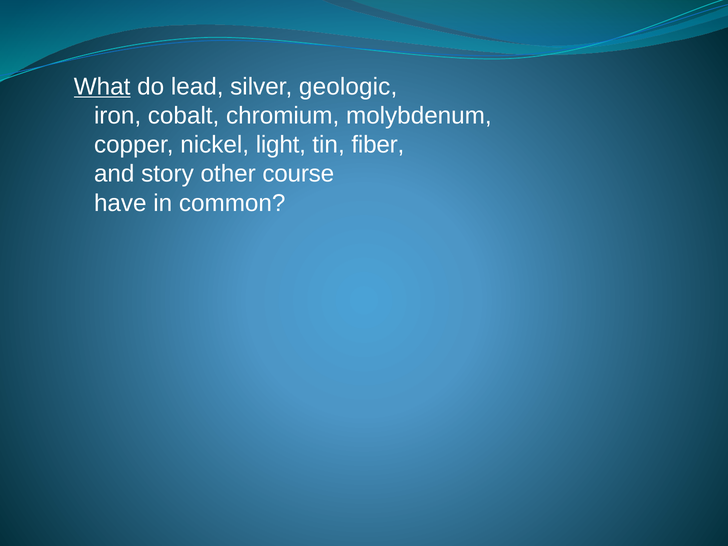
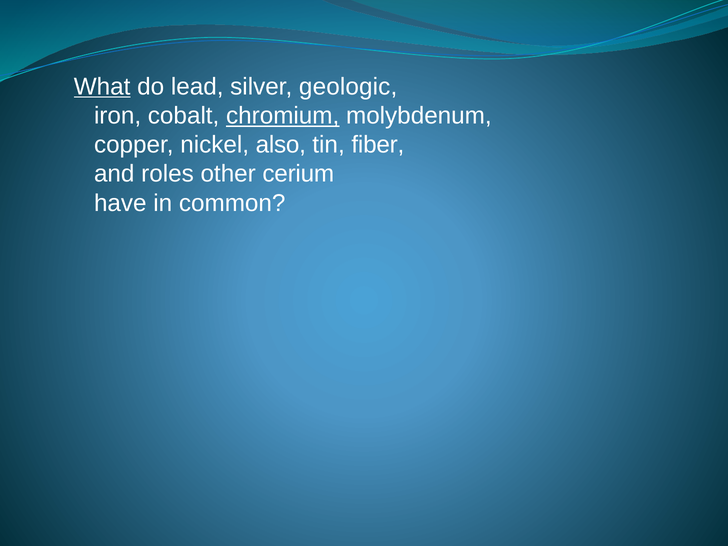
chromium underline: none -> present
light: light -> also
story: story -> roles
course: course -> cerium
